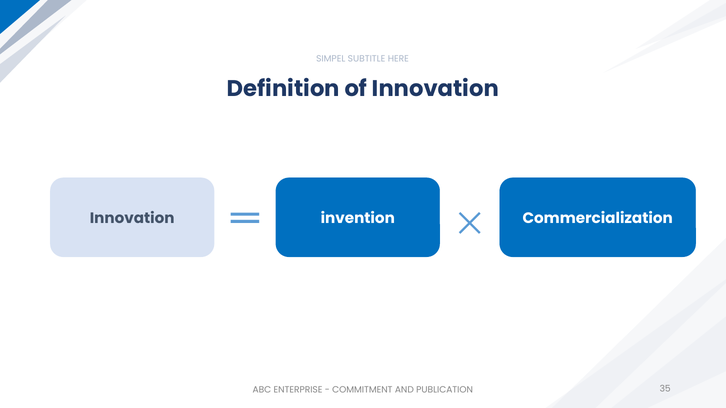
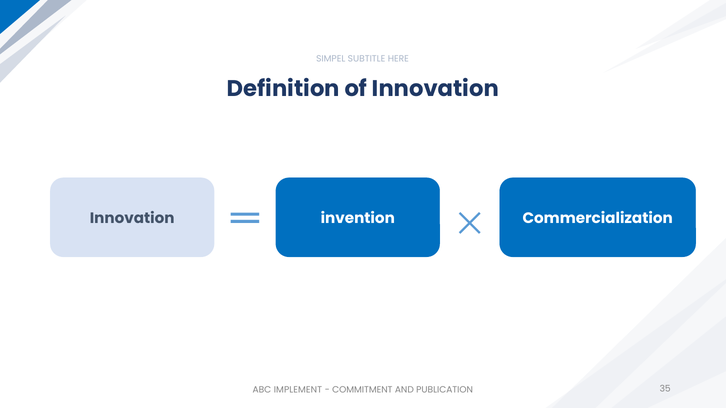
ENTERPRISE: ENTERPRISE -> IMPLEMENT
